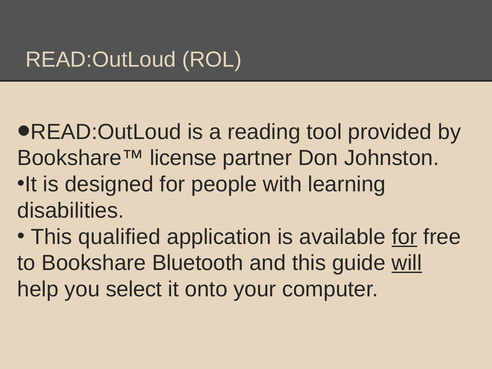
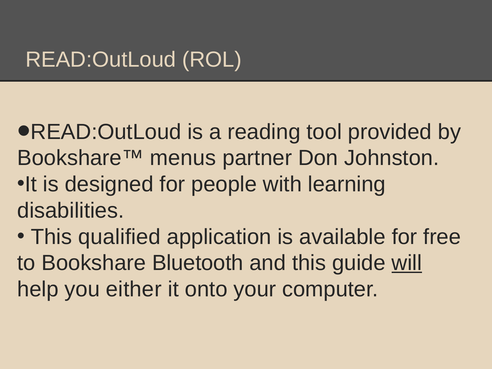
license: license -> menus
for at (404, 237) underline: present -> none
select: select -> either
